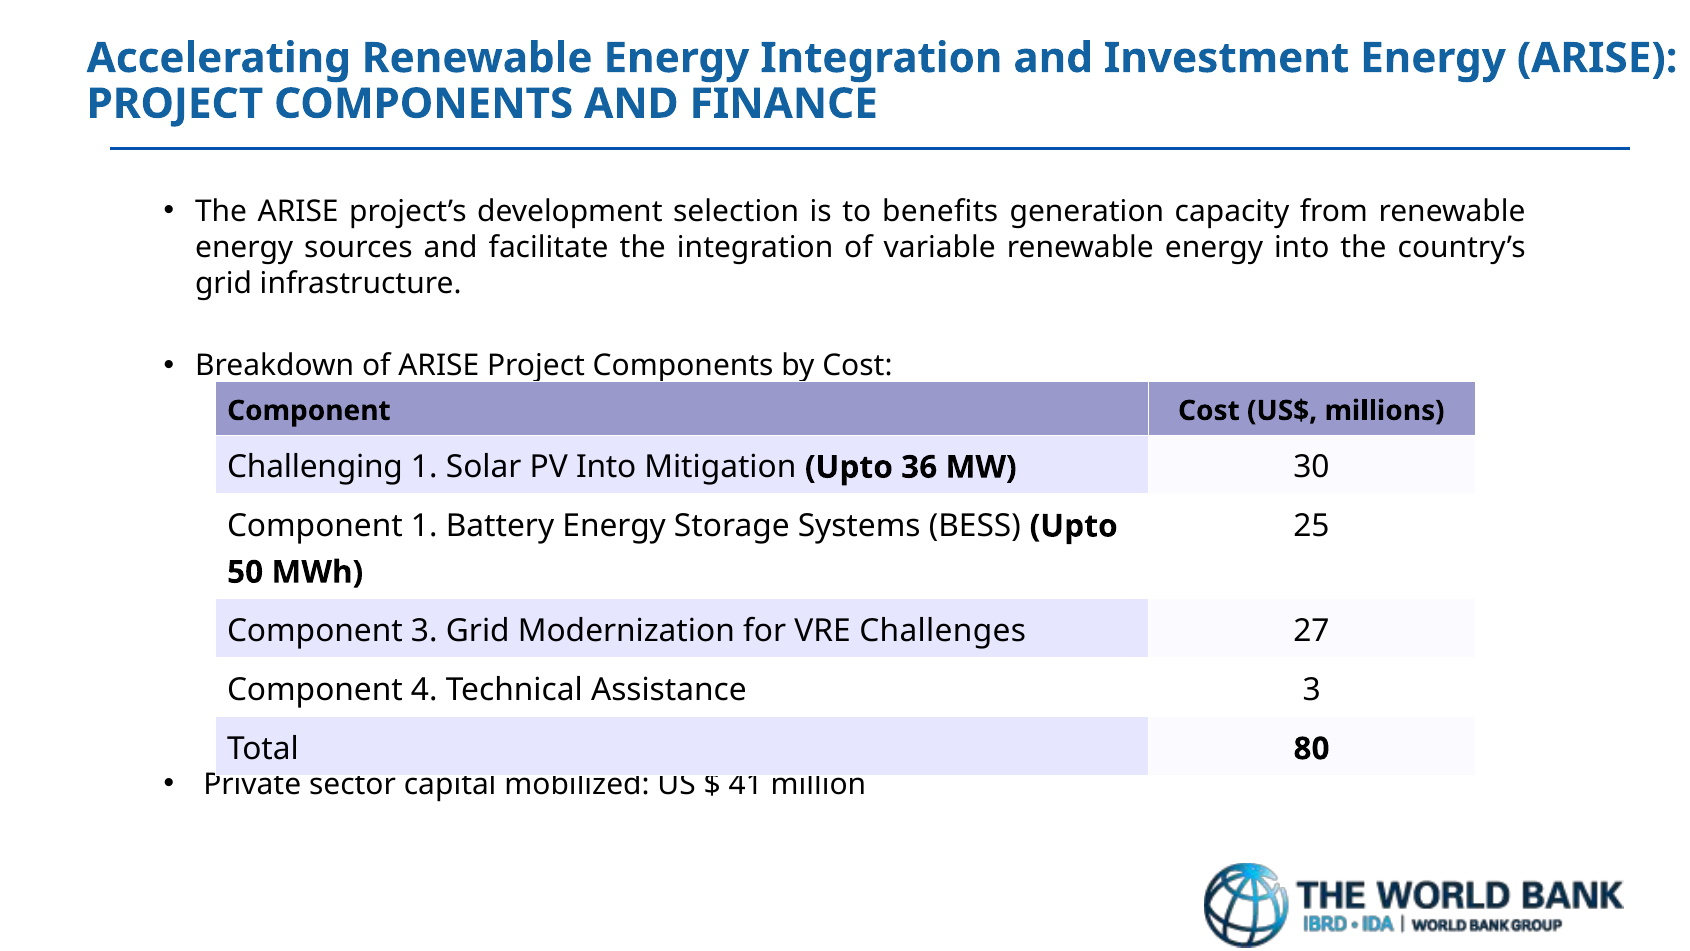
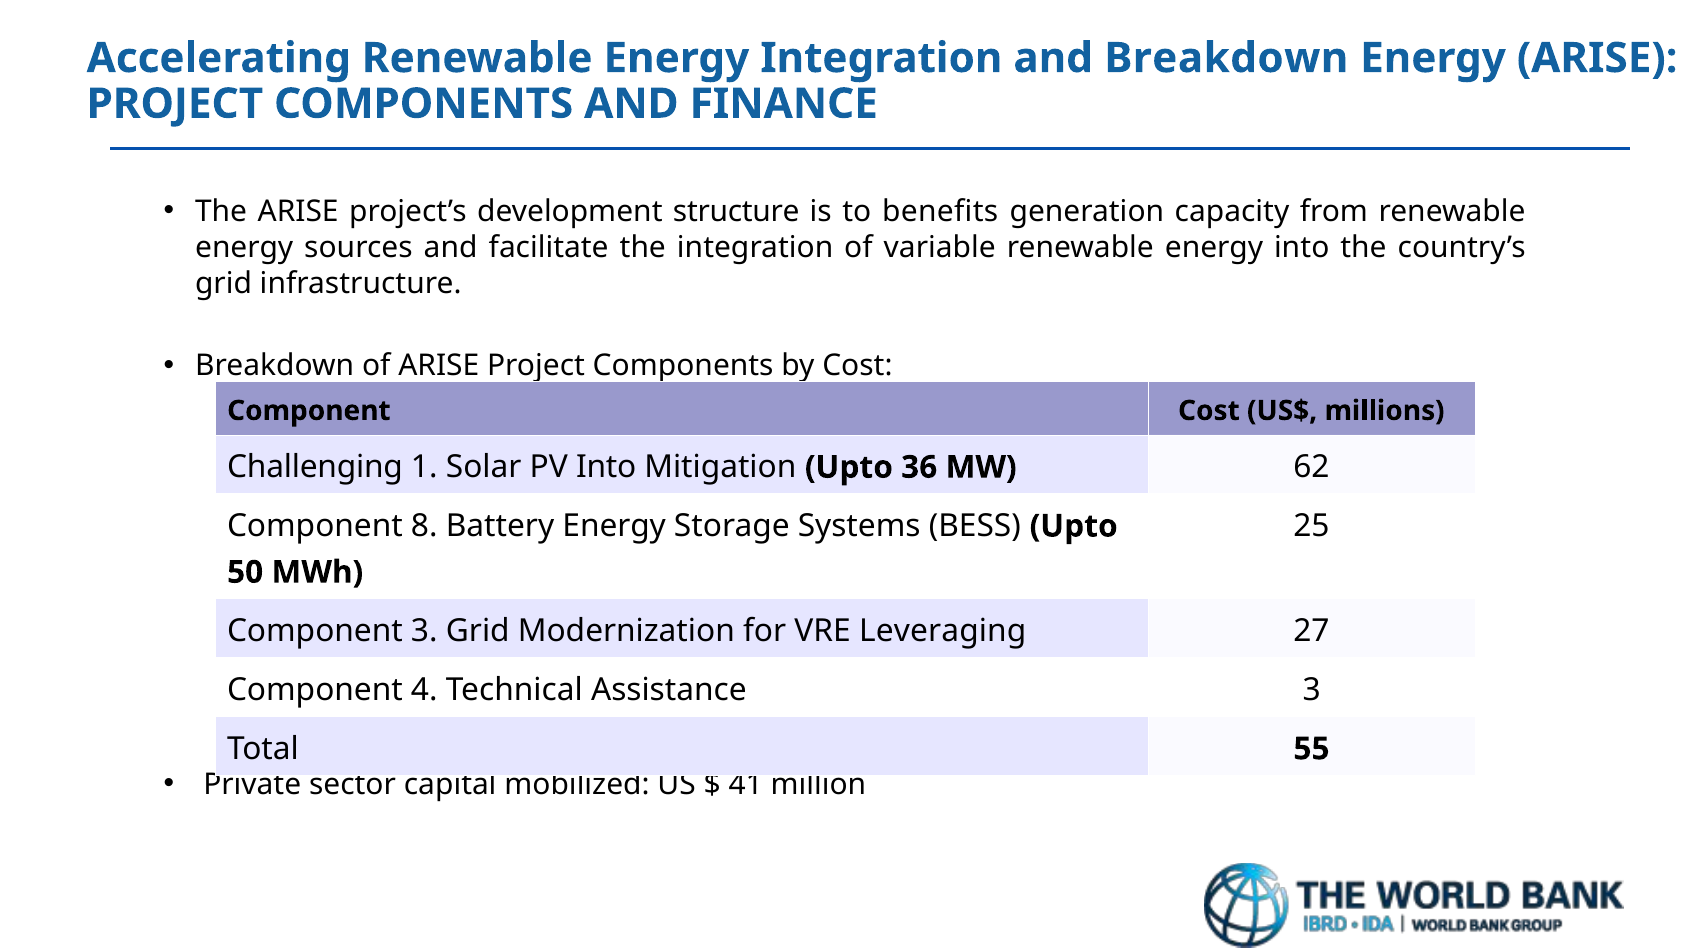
and Investment: Investment -> Breakdown
selection: selection -> structure
30: 30 -> 62
Component 1: 1 -> 8
Challenges: Challenges -> Leveraging
80: 80 -> 55
